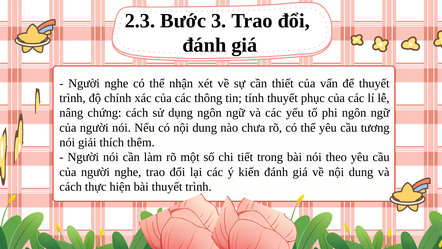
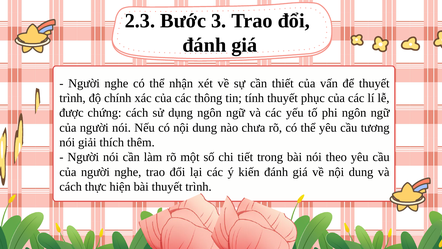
nâng: nâng -> được
